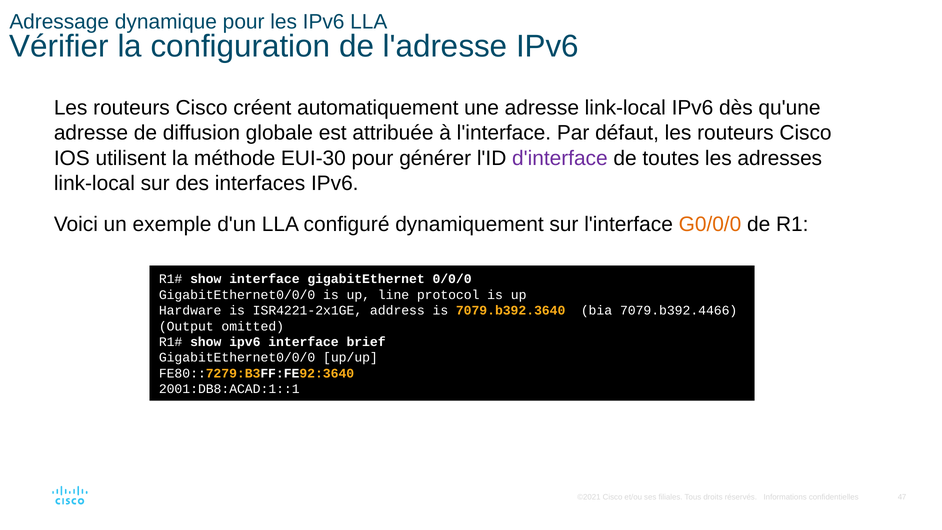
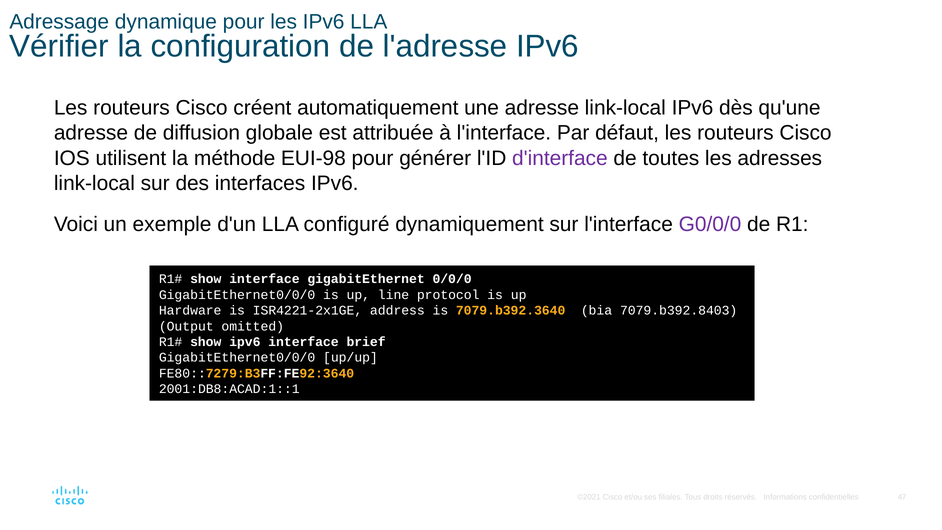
EUI-30: EUI-30 -> EUI-98
G0/0/0 colour: orange -> purple
7079.b392.4466: 7079.b392.4466 -> 7079.b392.8403
